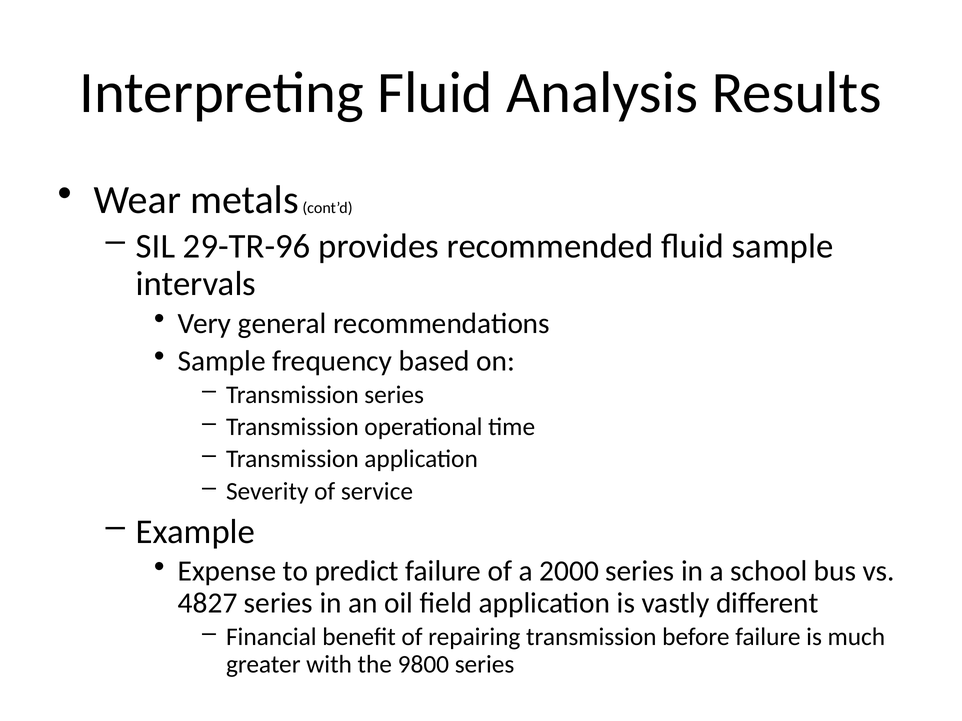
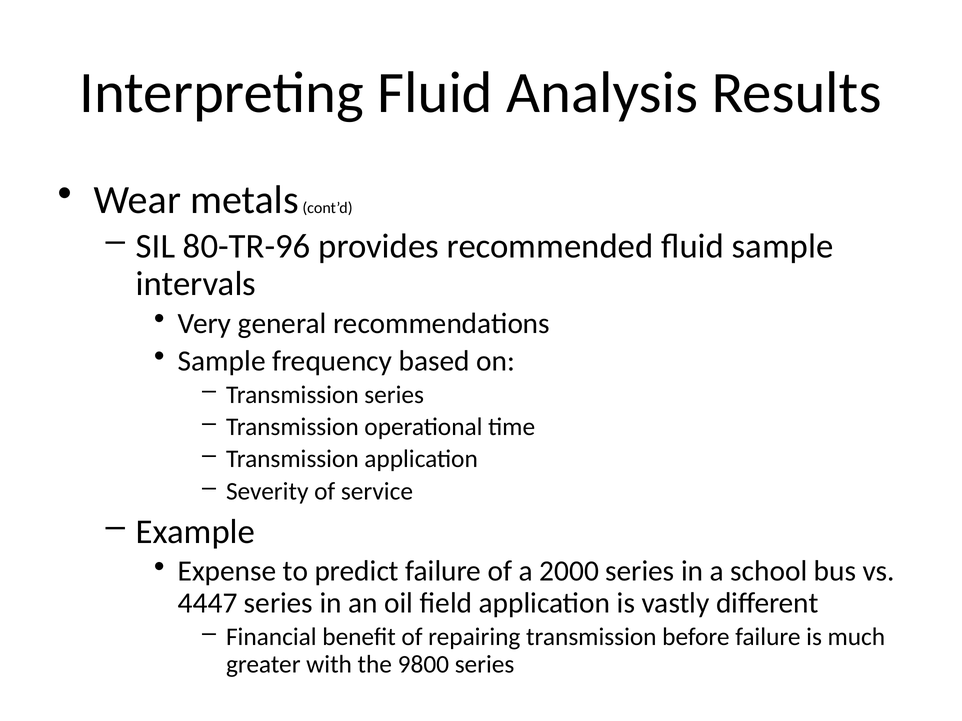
29-TR-96: 29-TR-96 -> 80-TR-96
4827: 4827 -> 4447
